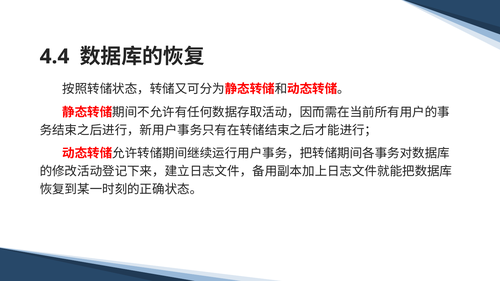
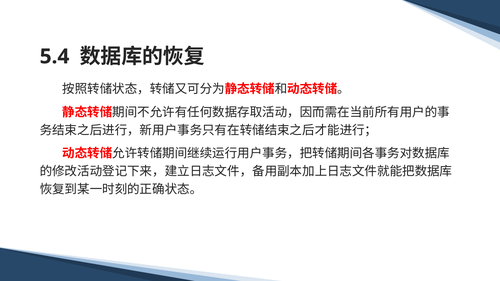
4.4: 4.4 -> 5.4
